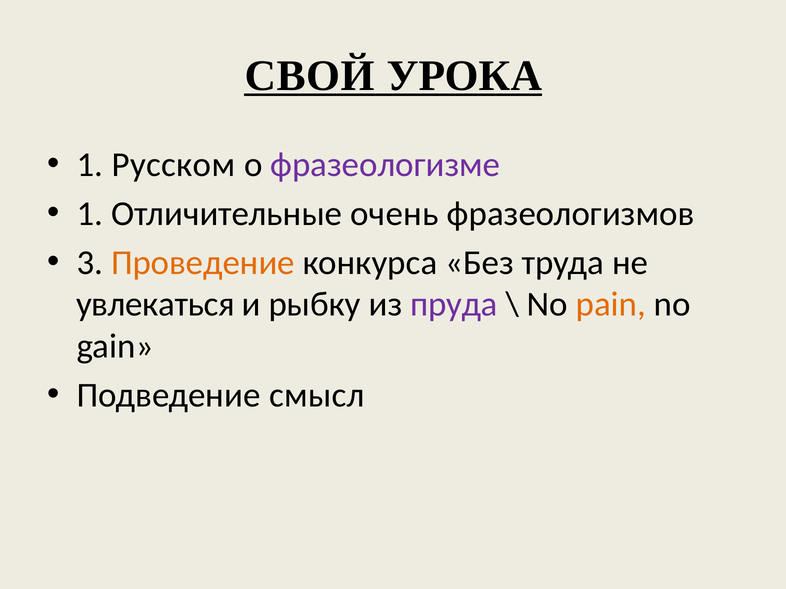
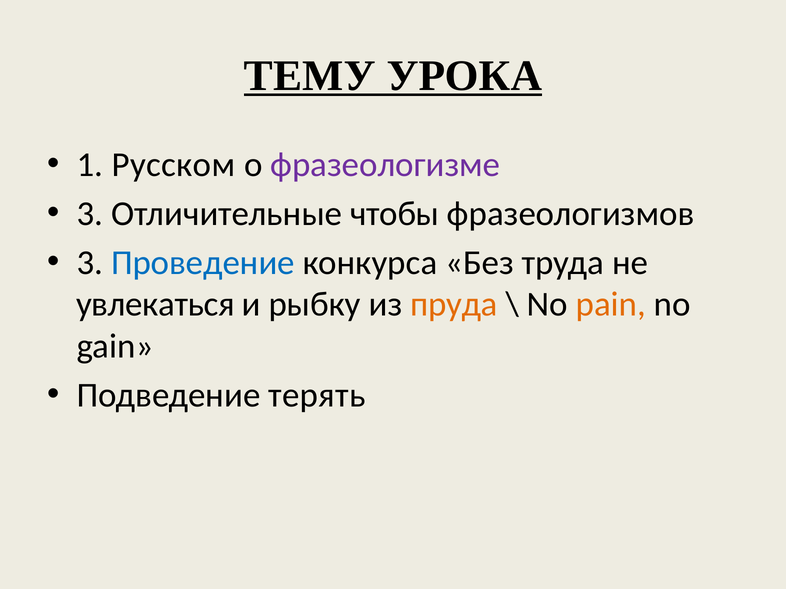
СВОЙ: СВОЙ -> ТЕМУ
1 at (90, 214): 1 -> 3
очень: очень -> чтобы
Проведение colour: orange -> blue
пруда colour: purple -> orange
смысл: смысл -> терять
